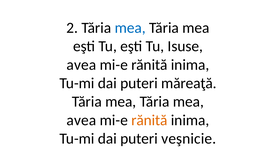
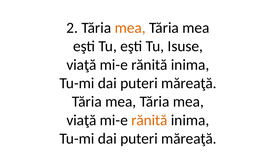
mea at (130, 28) colour: blue -> orange
avea at (81, 64): avea -> viaţă
avea at (81, 120): avea -> viaţă
veşnicie at (189, 138): veşnicie -> măreaţă
